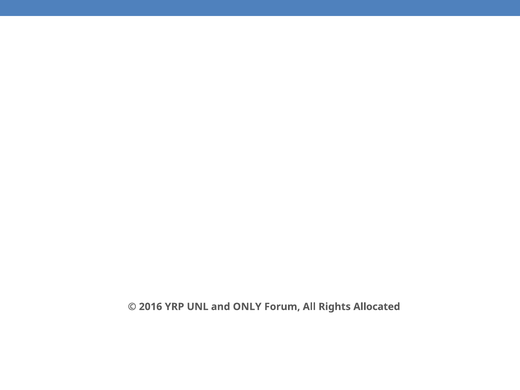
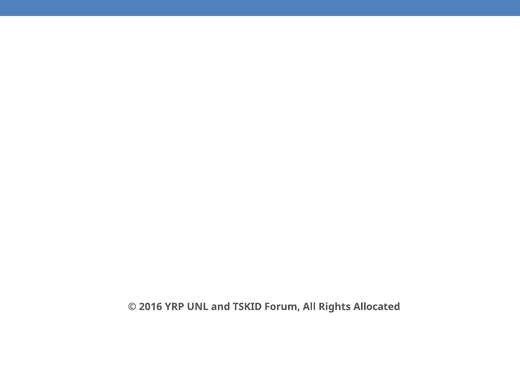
ONLY: ONLY -> TSKID
